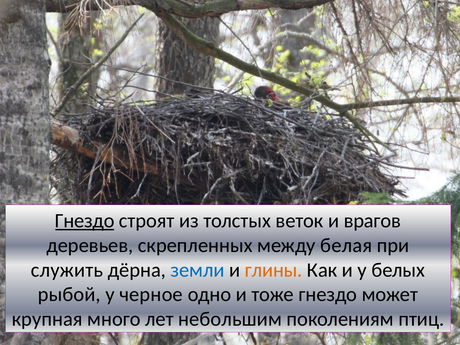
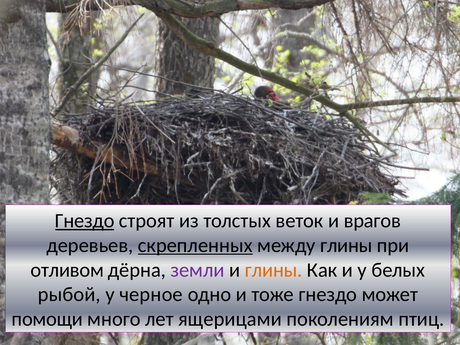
скрепленных underline: none -> present
между белая: белая -> глины
служить: служить -> отливом
земли colour: blue -> purple
крупная: крупная -> помощи
небольшим: небольшим -> ящерицами
